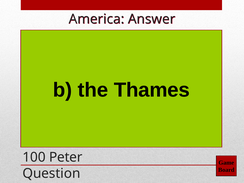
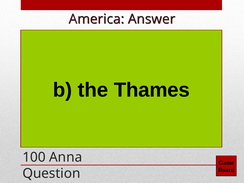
Peter: Peter -> Anna
